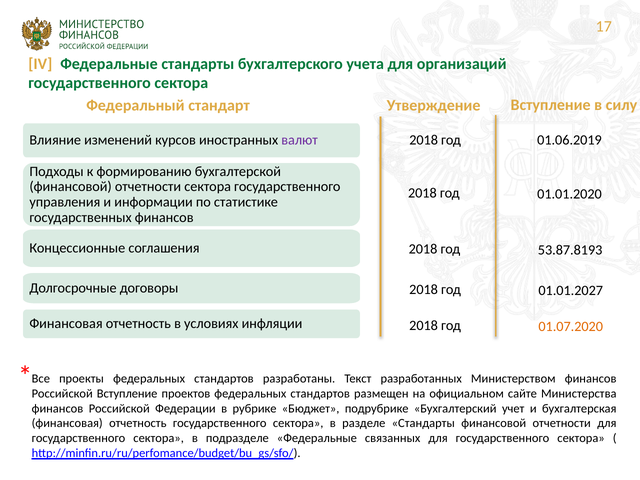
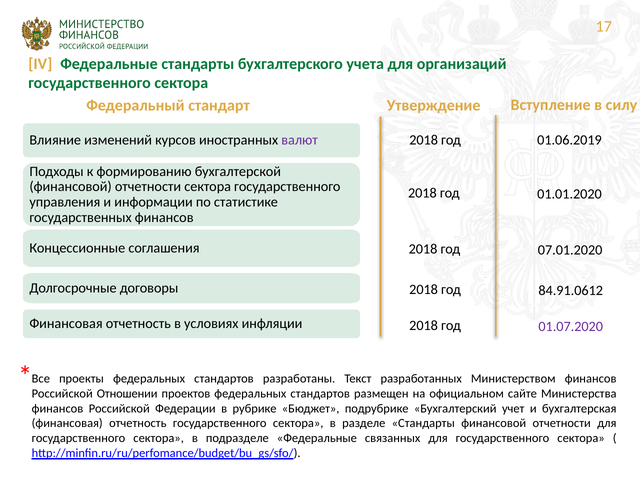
53.87.8193: 53.87.8193 -> 07.01.2020
01.01.2027: 01.01.2027 -> 84.91.0612
01.07.2020 colour: orange -> purple
Российской Вступление: Вступление -> Отношении
